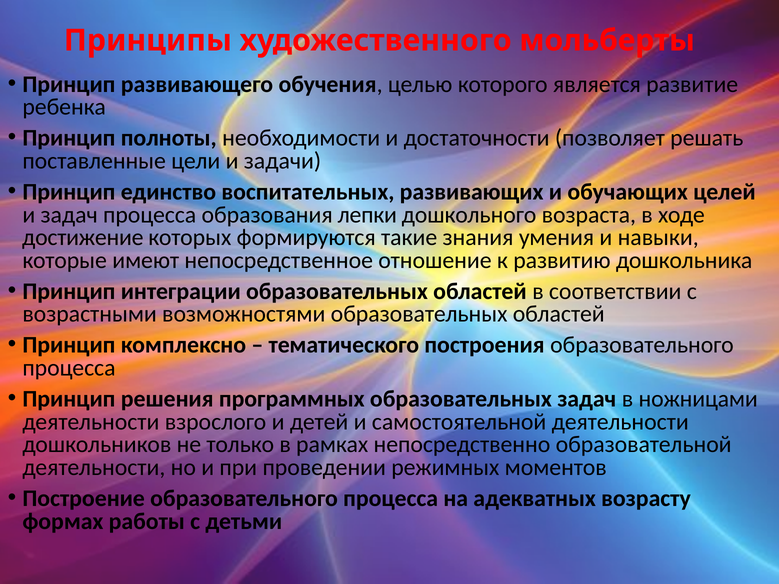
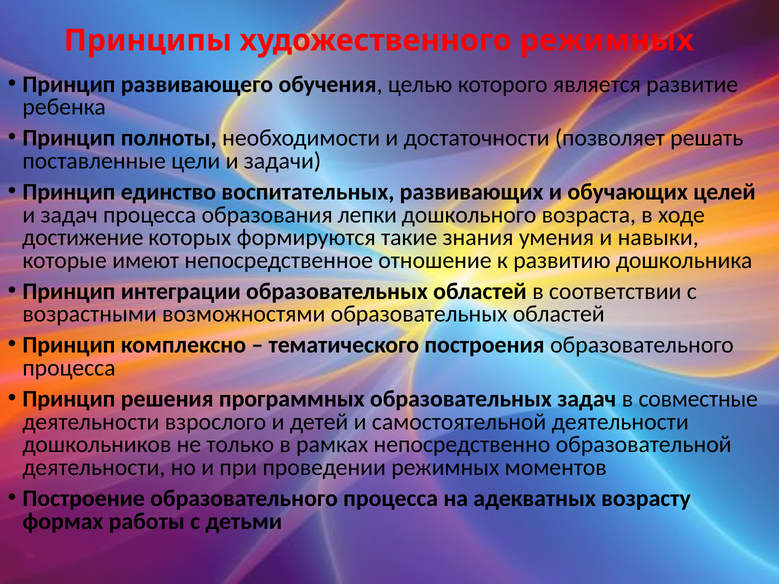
художественного мольберты: мольберты -> режимных
ножницами: ножницами -> совместные
